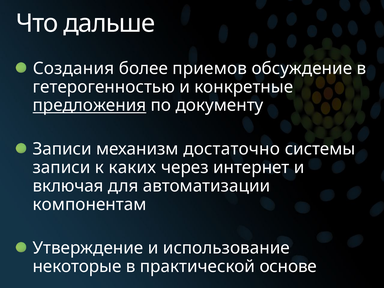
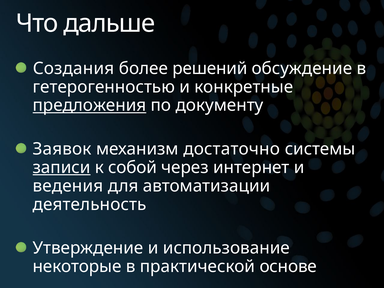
приемов: приемов -> решений
Записи at (62, 149): Записи -> Заявок
записи at (62, 168) underline: none -> present
каких: каких -> собой
включая: включая -> ведения
компонентам: компонентам -> деятельность
